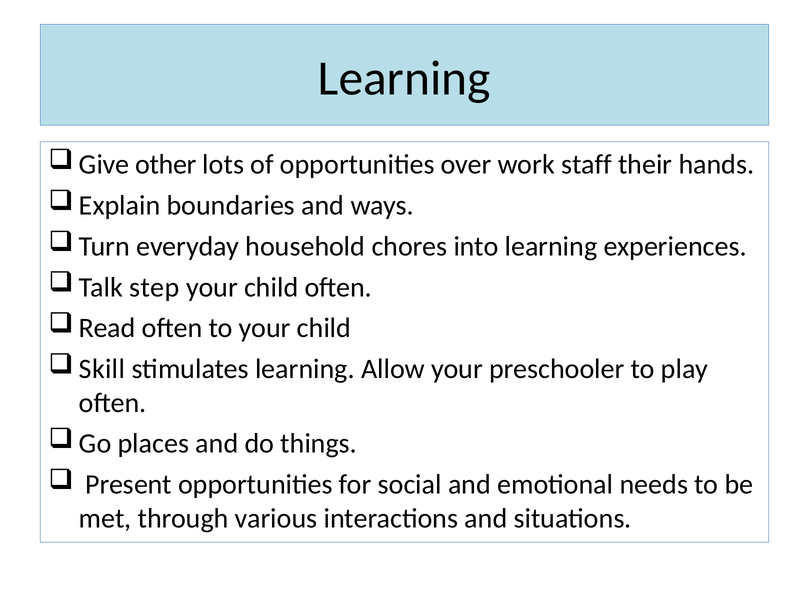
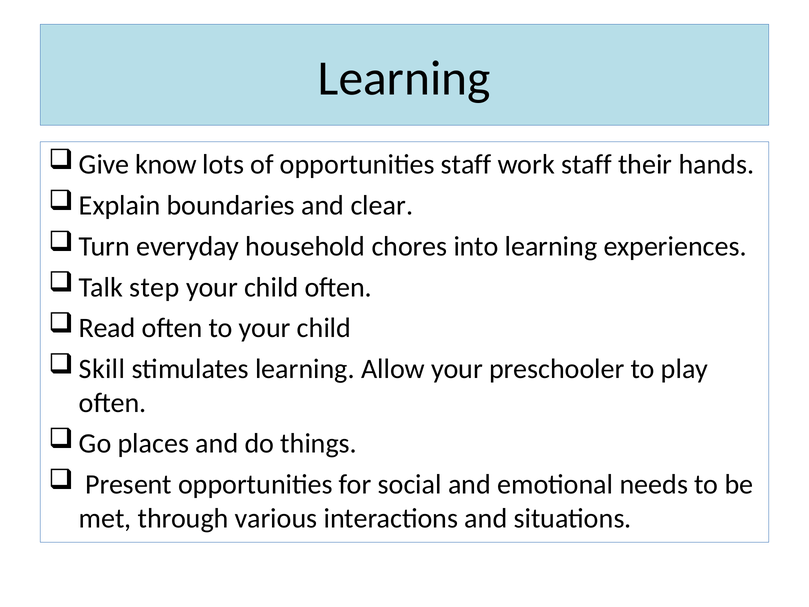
other: other -> know
opportunities over: over -> staff
ways: ways -> clear
